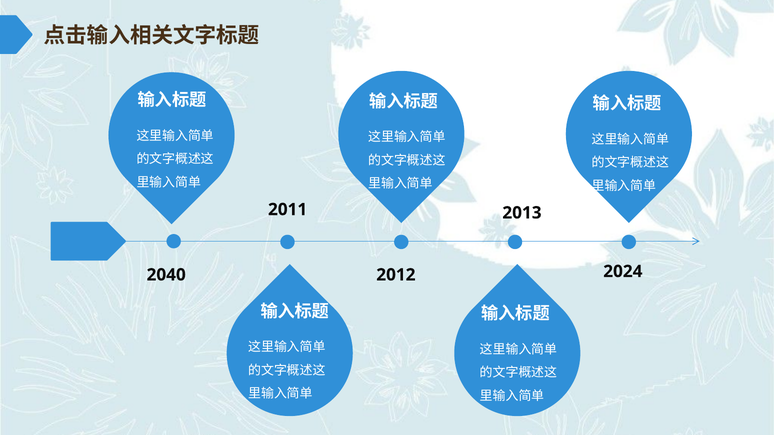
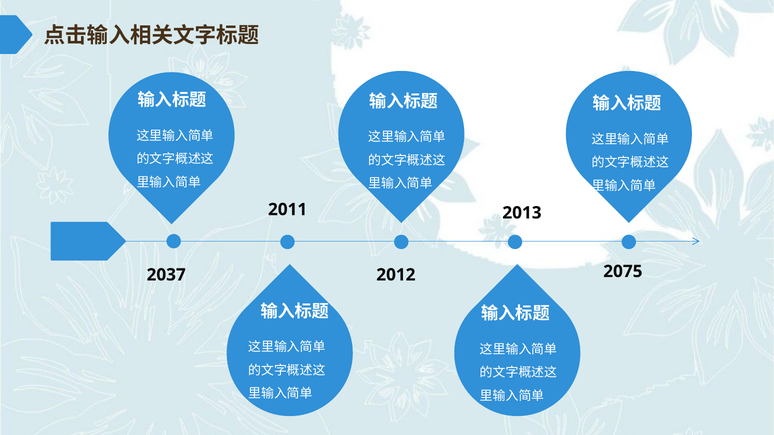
2040: 2040 -> 2037
2024: 2024 -> 2075
